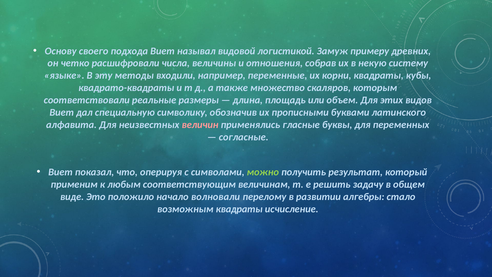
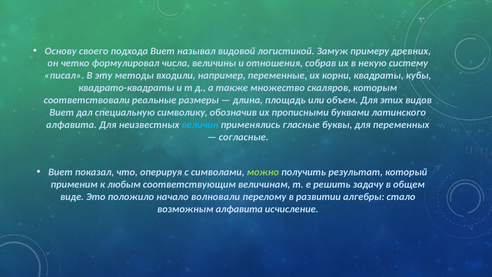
расшифровали: расшифровали -> формулировал
языке: языке -> писал
величин colour: pink -> light blue
возможным квадраты: квадраты -> алфавита
